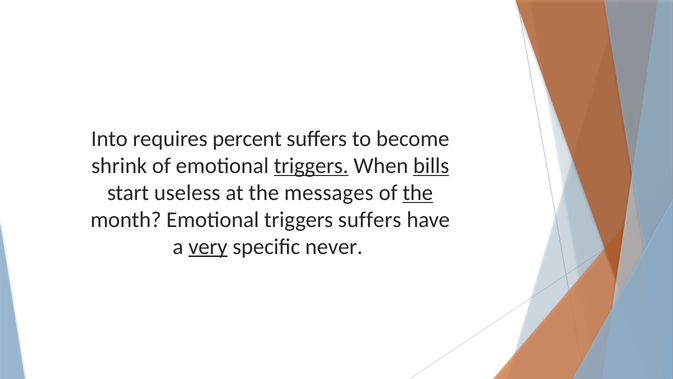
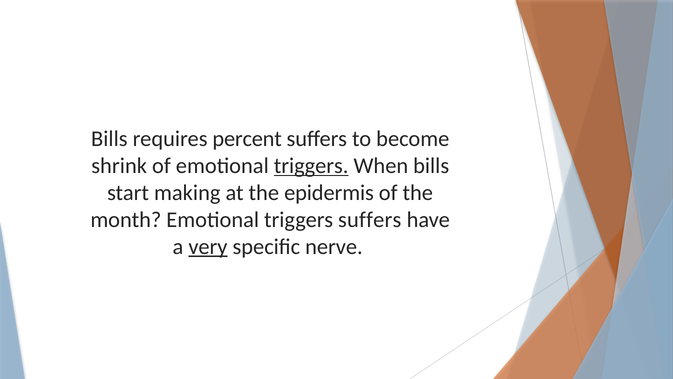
Into at (109, 139): Into -> Bills
bills at (431, 166) underline: present -> none
useless: useless -> making
messages: messages -> epidermis
the at (418, 193) underline: present -> none
never: never -> nerve
